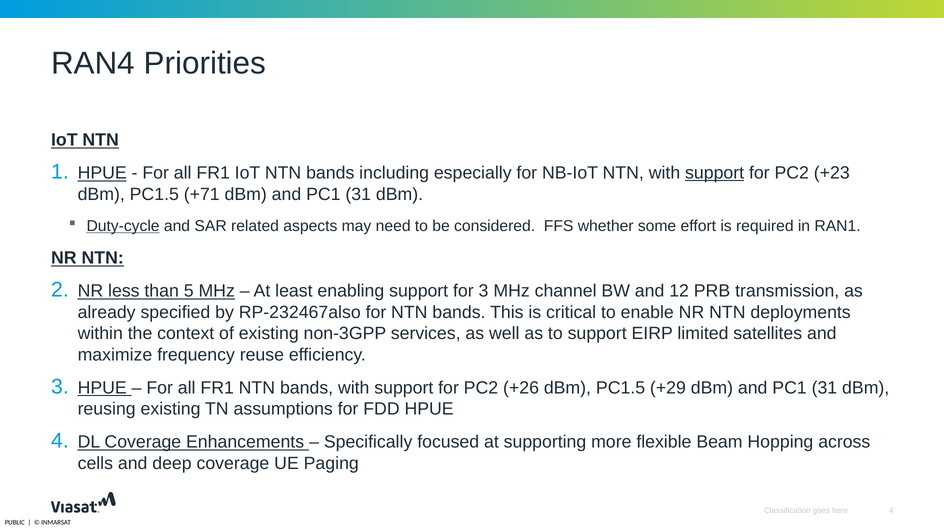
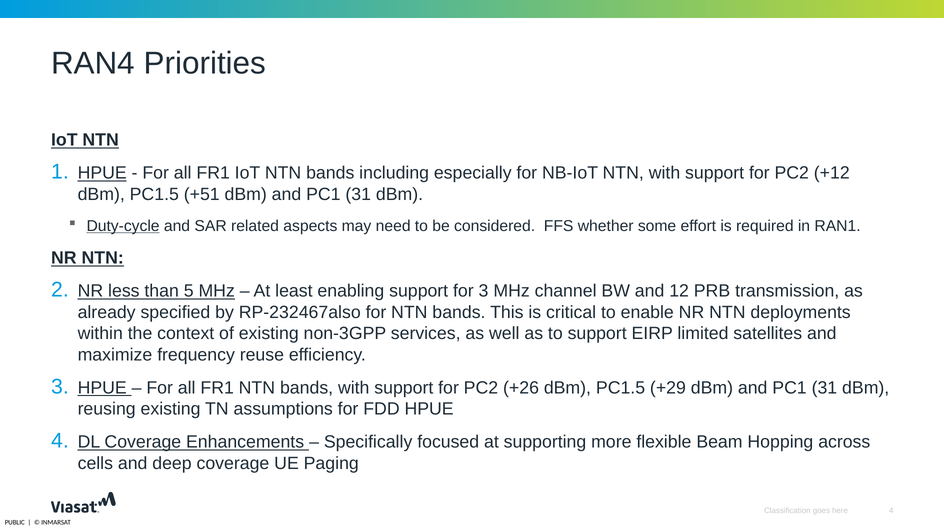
support at (715, 173) underline: present -> none
+23: +23 -> +12
+71: +71 -> +51
